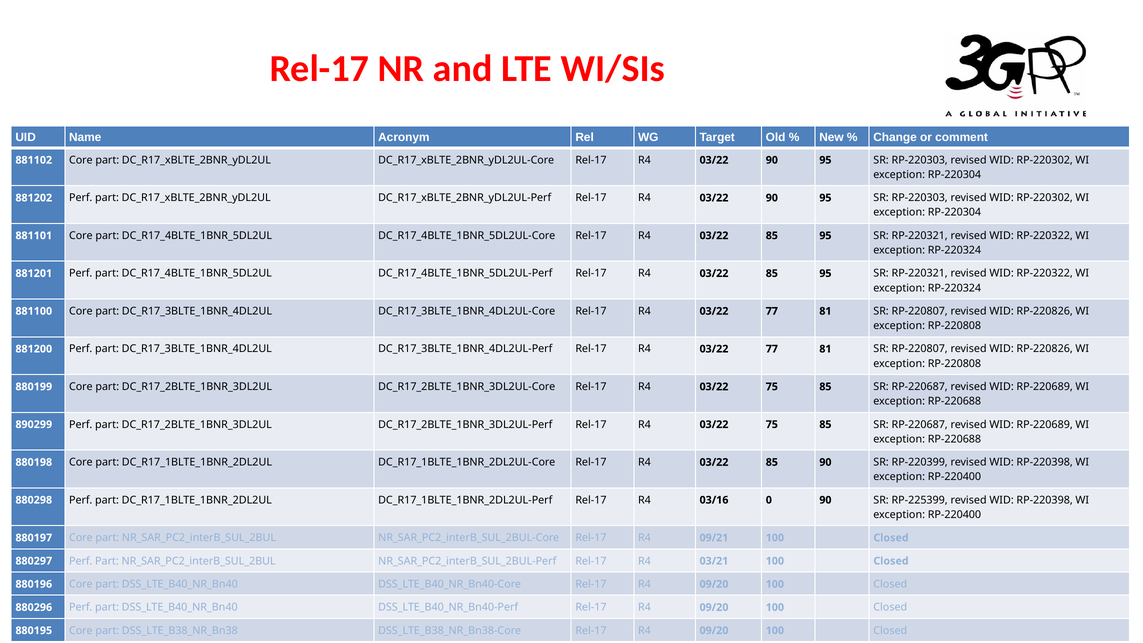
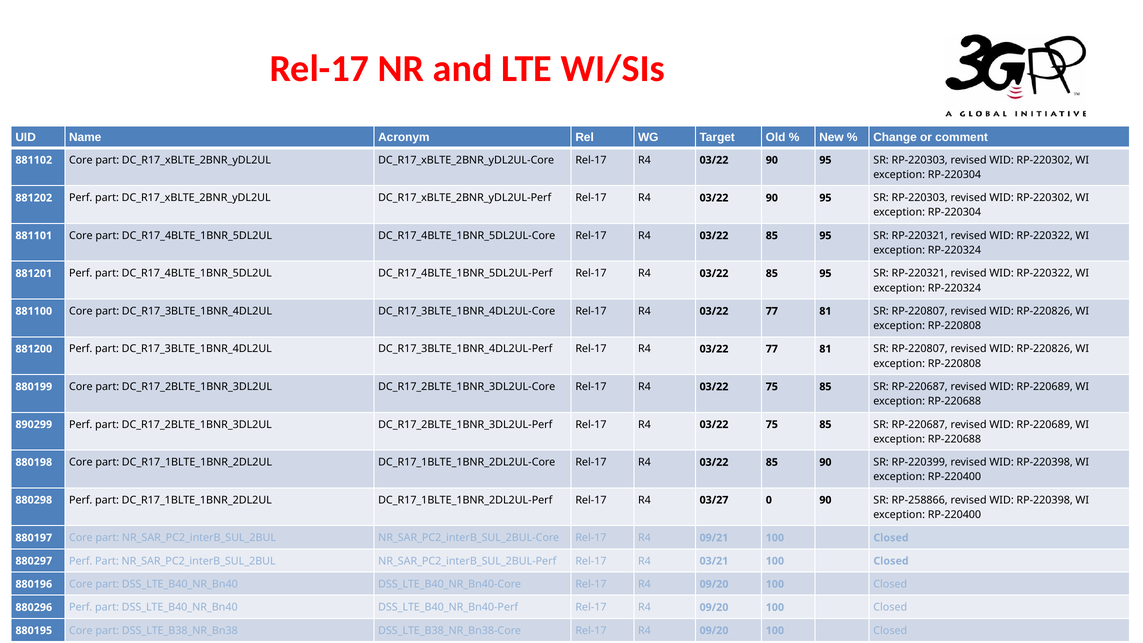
03/16: 03/16 -> 03/27
RP-225399: RP-225399 -> RP-258866
